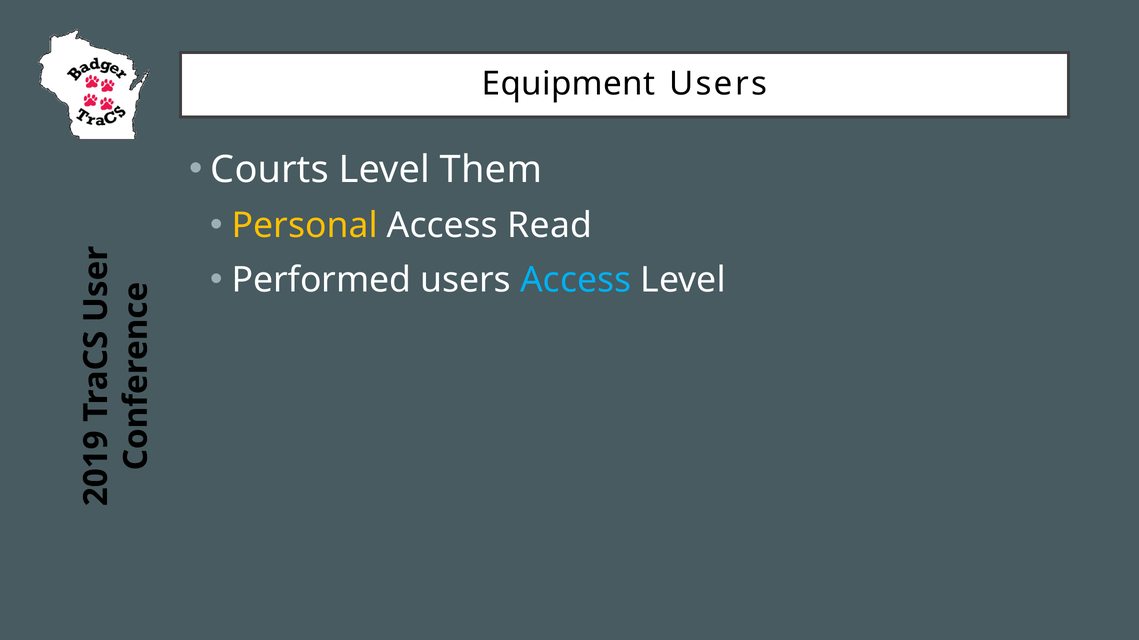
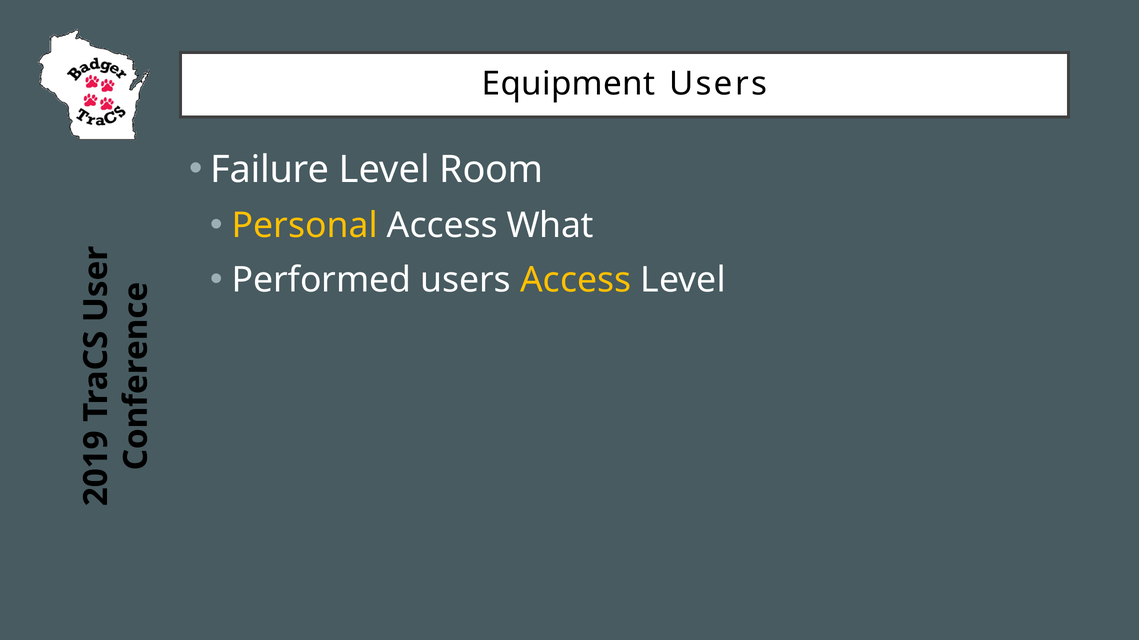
Courts: Courts -> Failure
Them: Them -> Room
Read: Read -> What
Access at (576, 281) colour: light blue -> yellow
